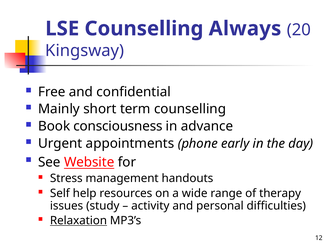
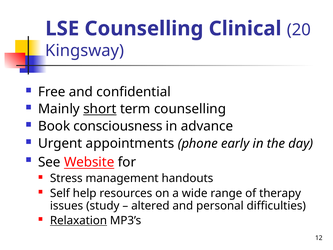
Always: Always -> Clinical
short underline: none -> present
activity: activity -> altered
